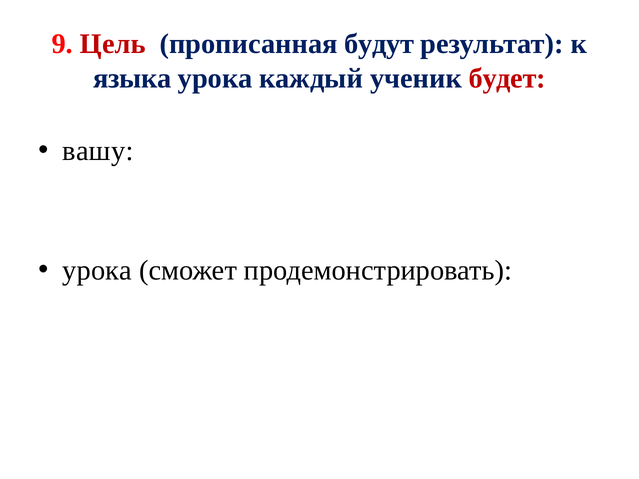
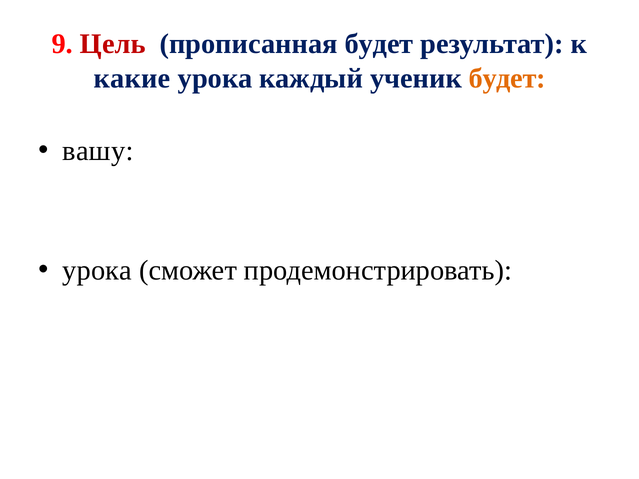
прописанная будут: будут -> будет
языка: языка -> какие
будет at (507, 78) colour: red -> orange
